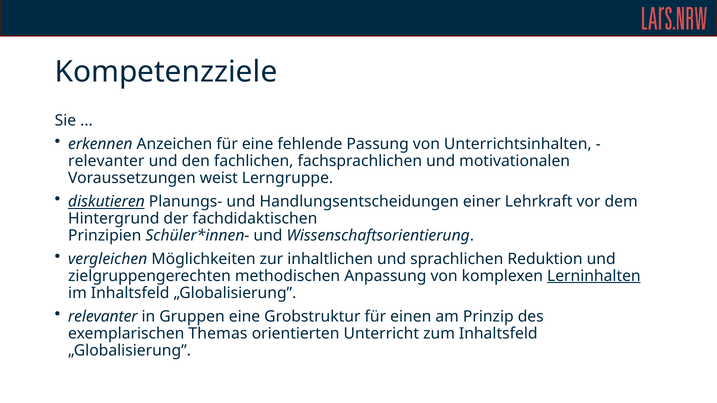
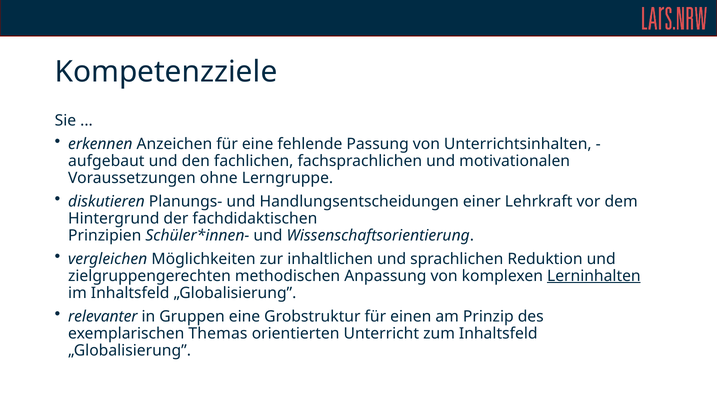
relevanter at (106, 161): relevanter -> aufgebaut
weist: weist -> ohne
diskutieren underline: present -> none
